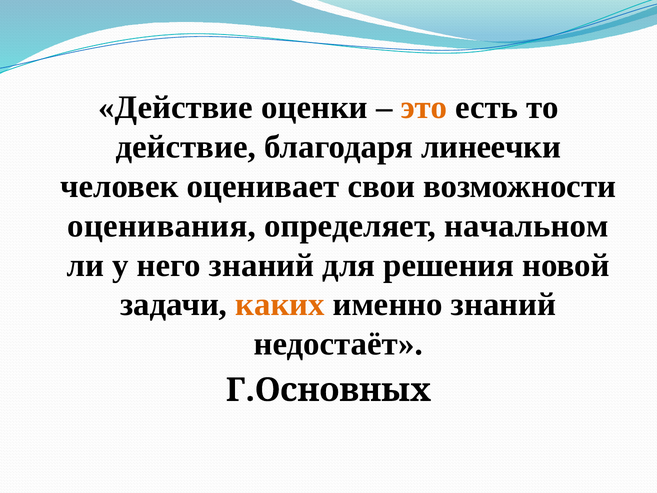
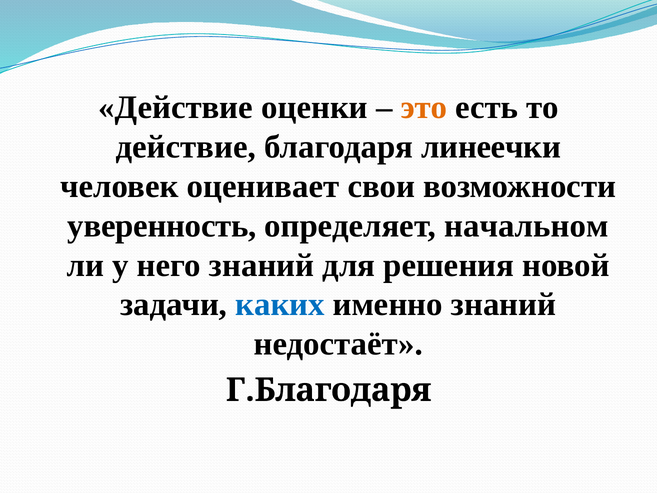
оценивания: оценивания -> уверенность
каких colour: orange -> blue
Г.Основных: Г.Основных -> Г.Благодаря
